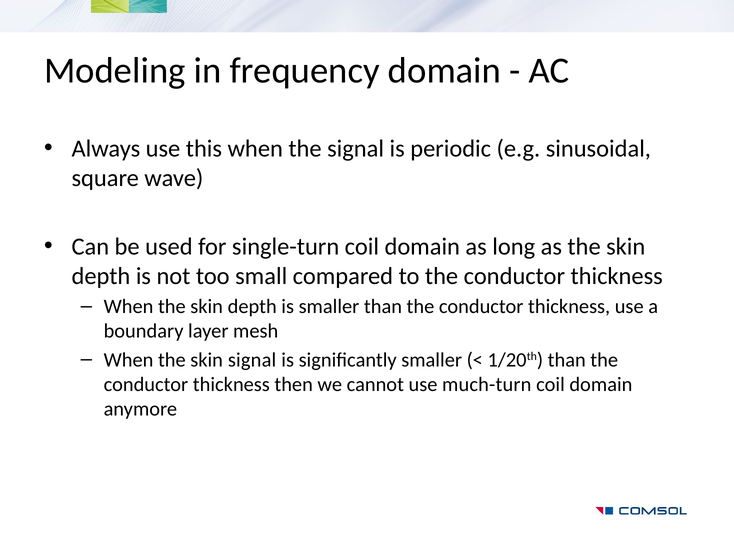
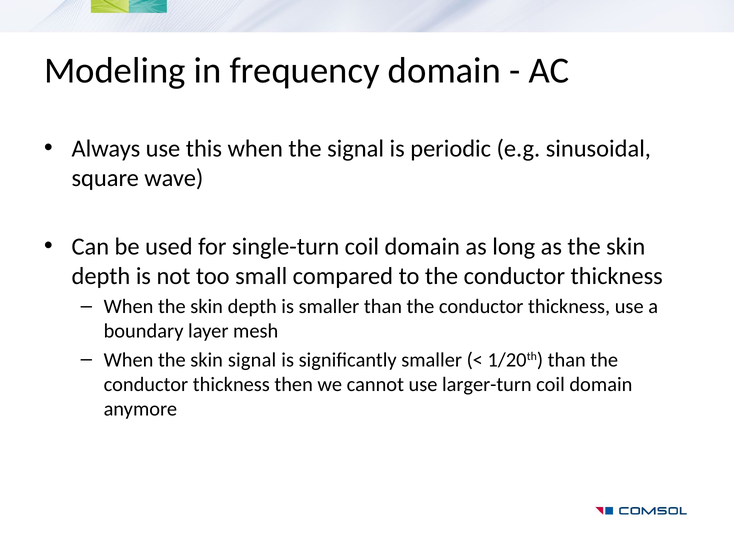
much-turn: much-turn -> larger-turn
